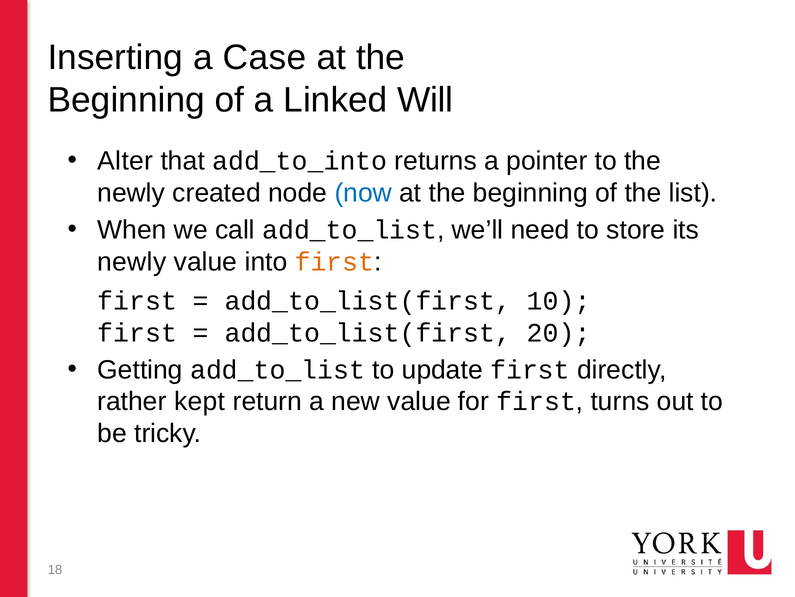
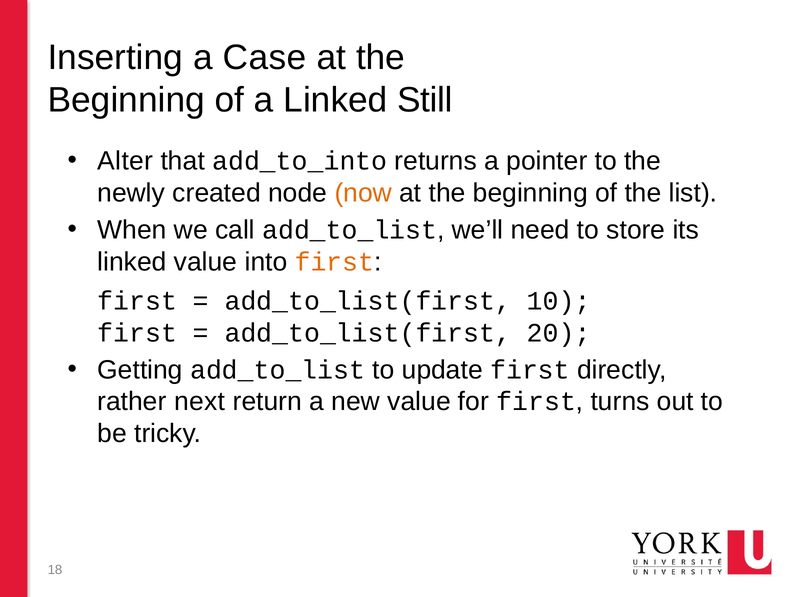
Will: Will -> Still
now colour: blue -> orange
newly at (132, 262): newly -> linked
kept: kept -> next
